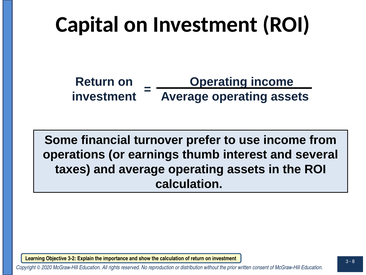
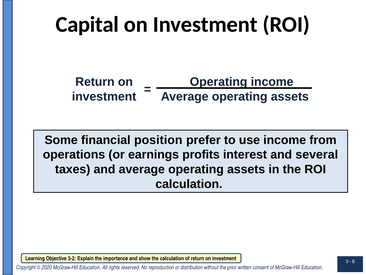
turnover: turnover -> position
thumb: thumb -> profits
